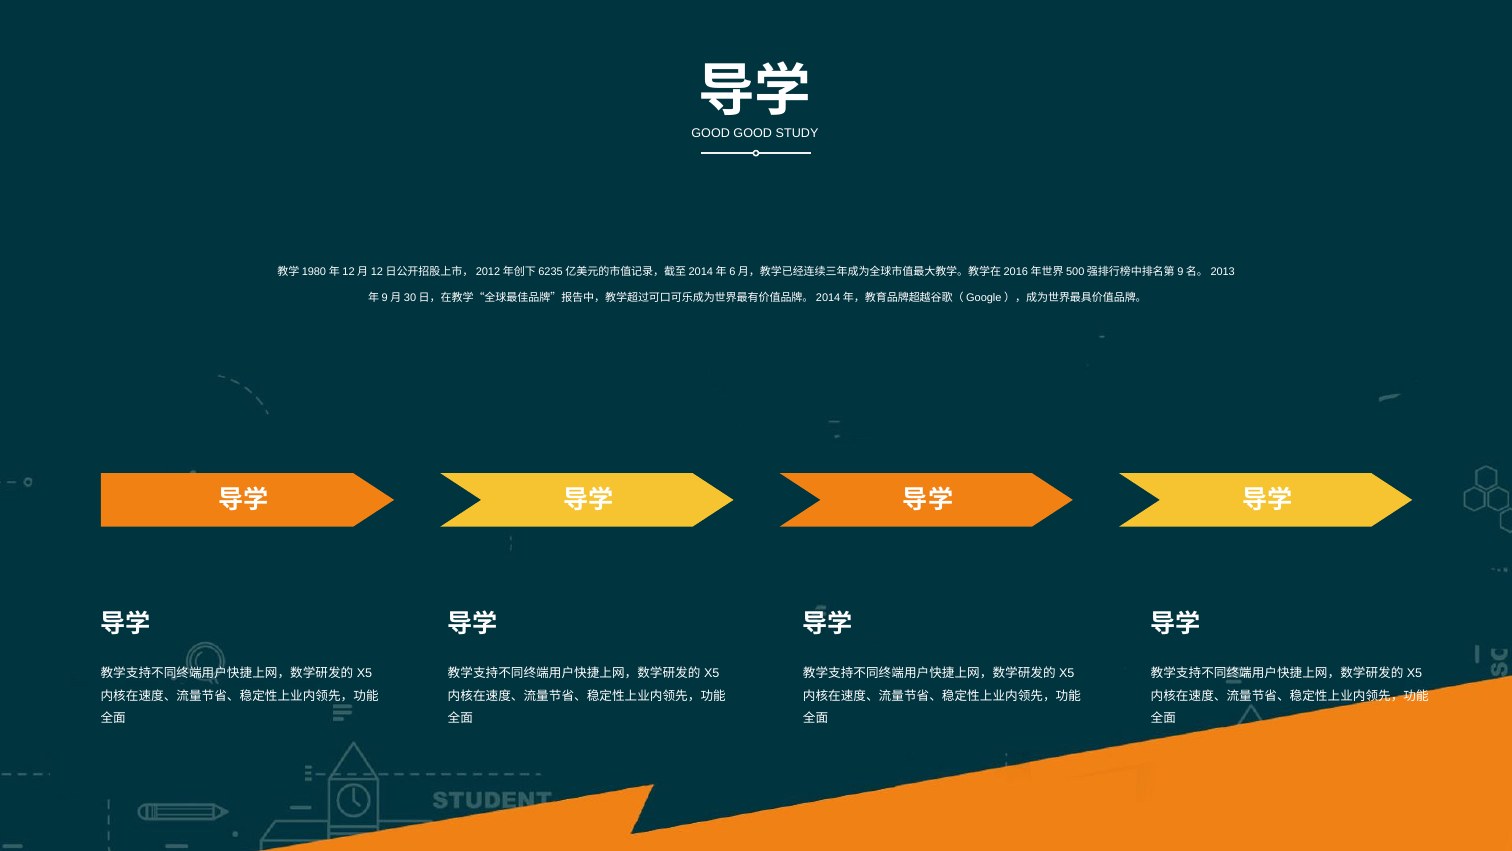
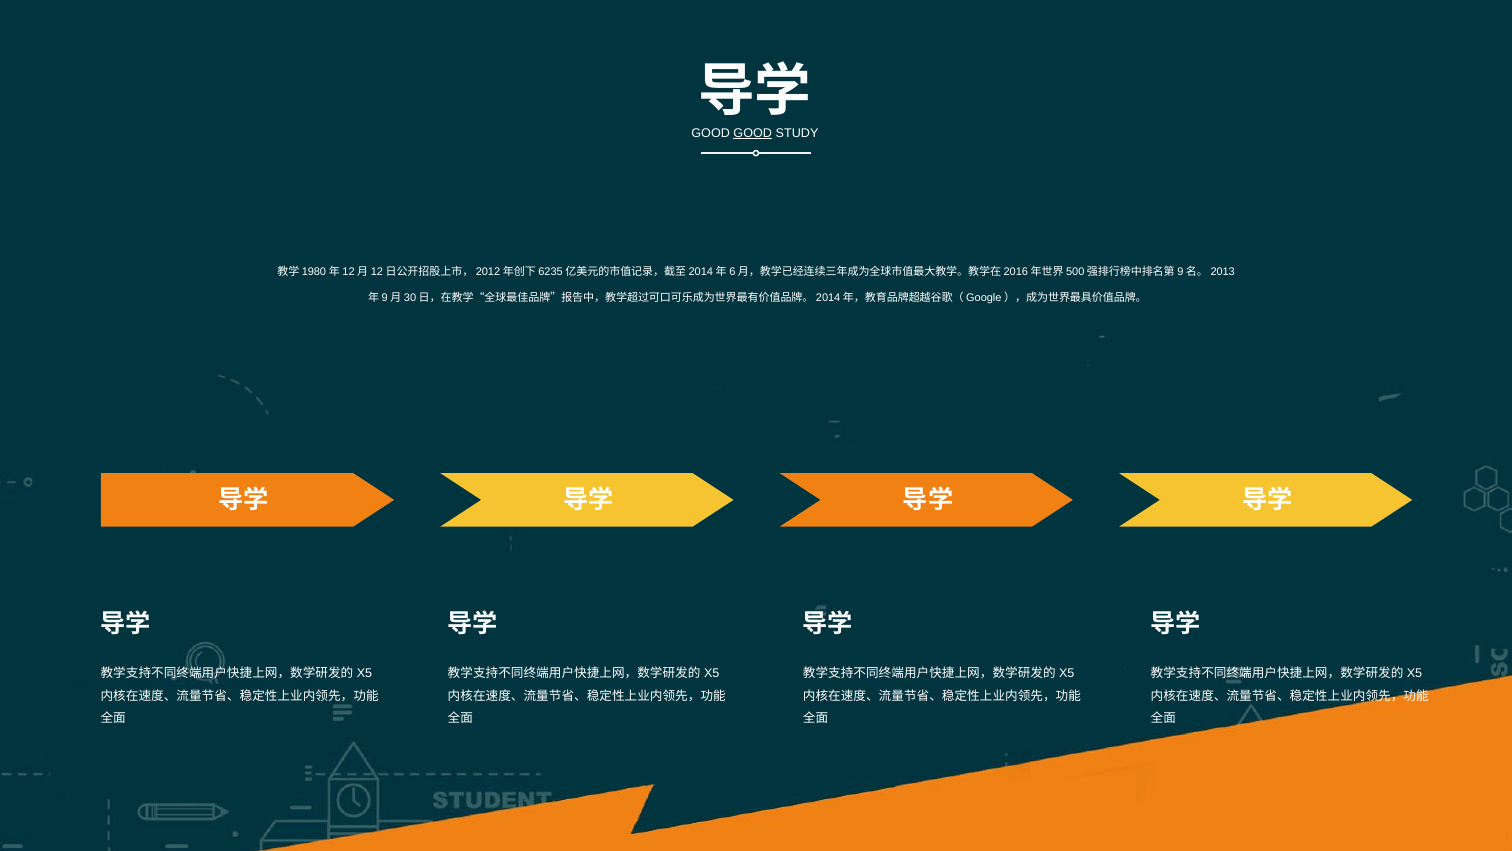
GOOD at (753, 133) underline: none -> present
